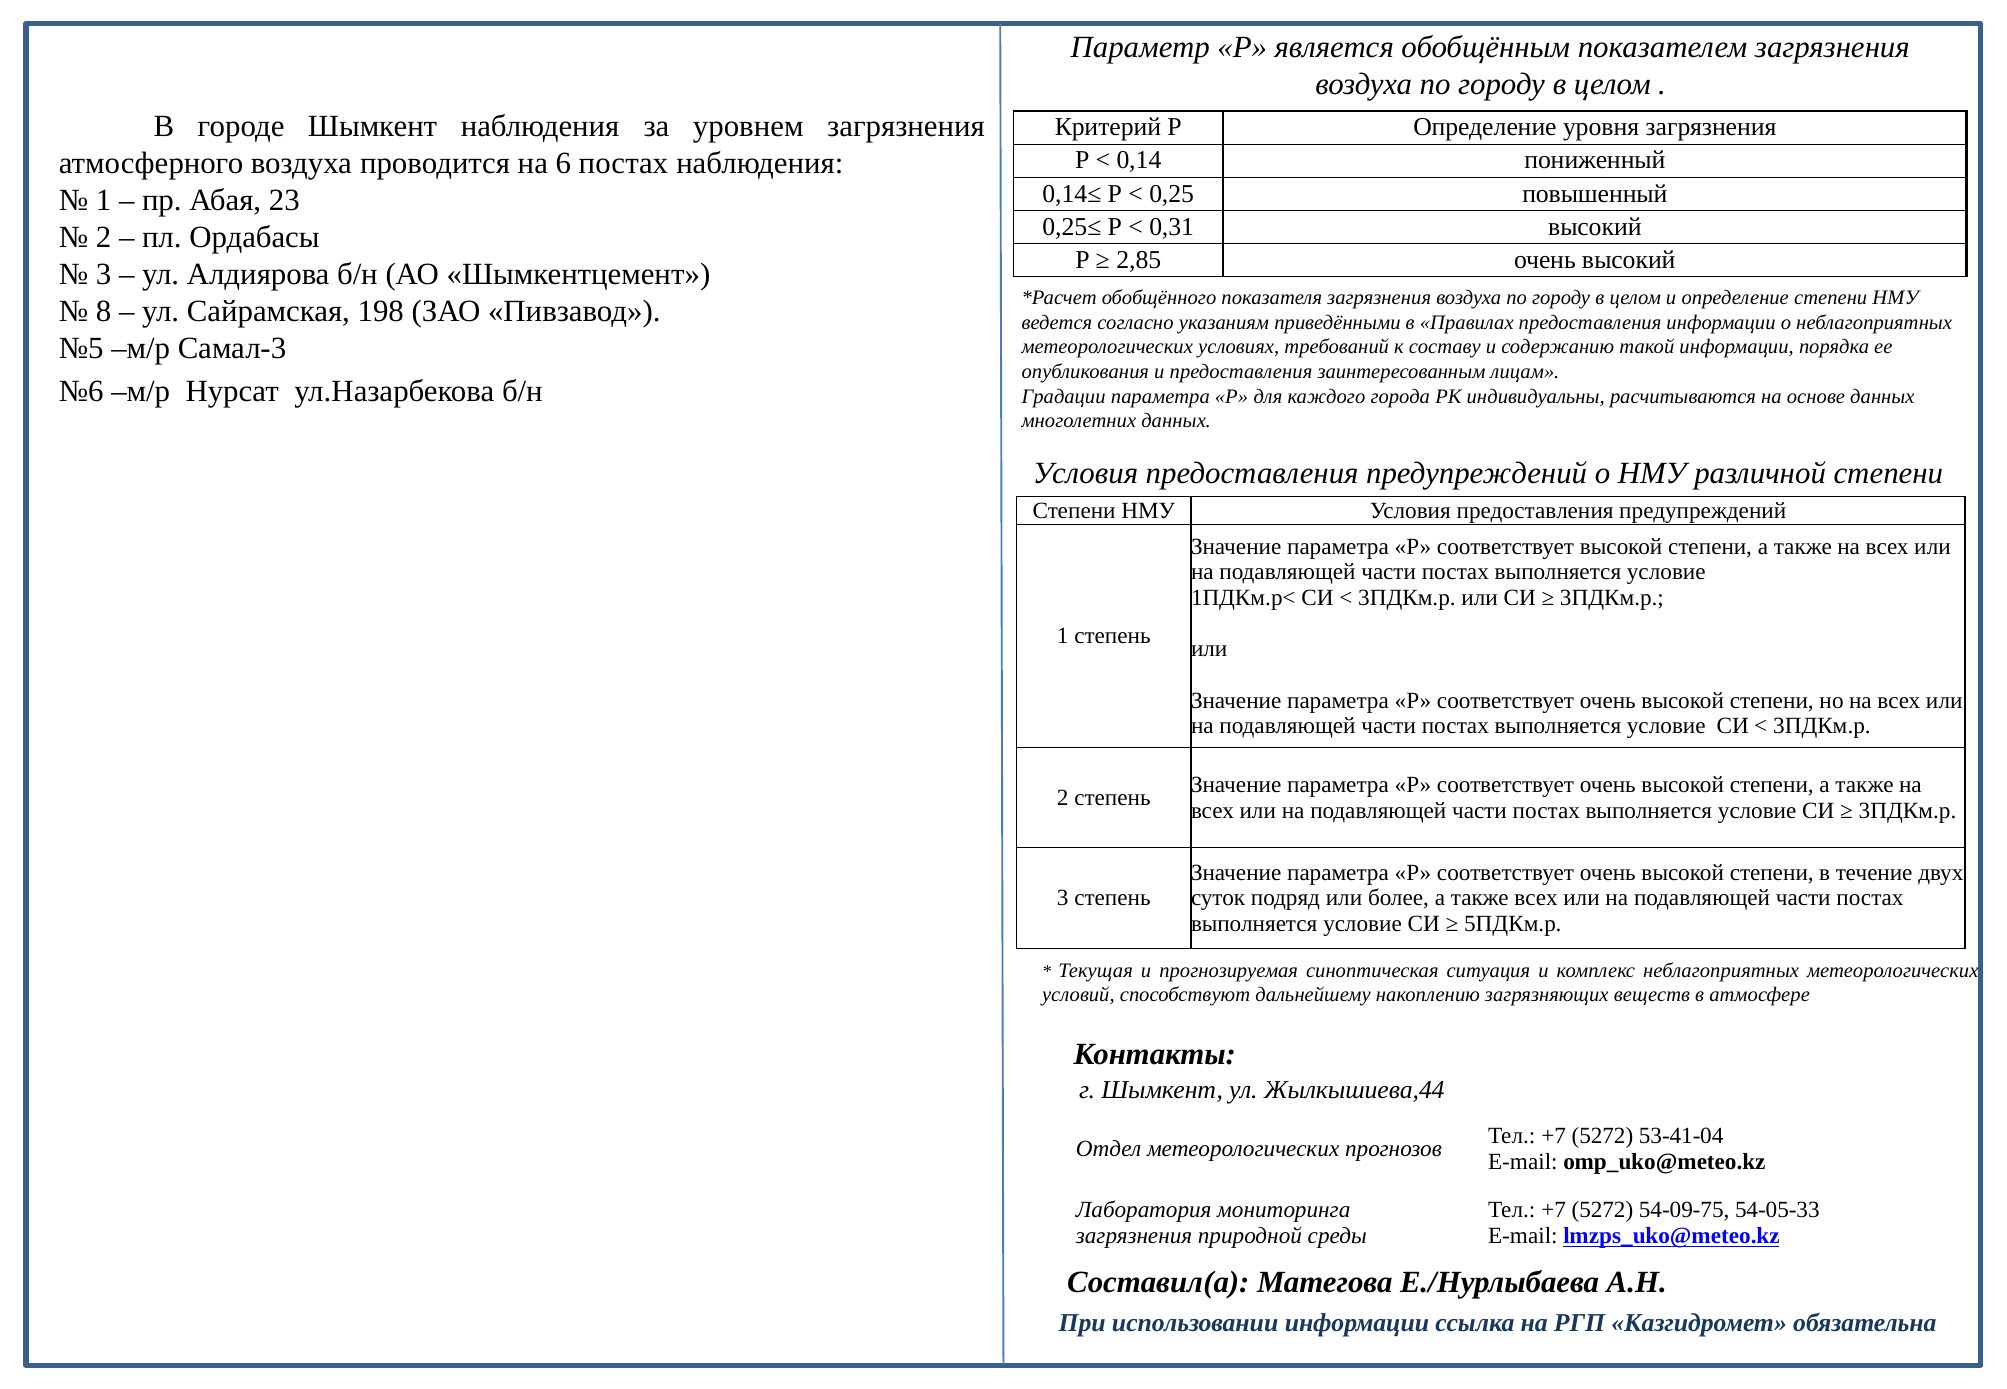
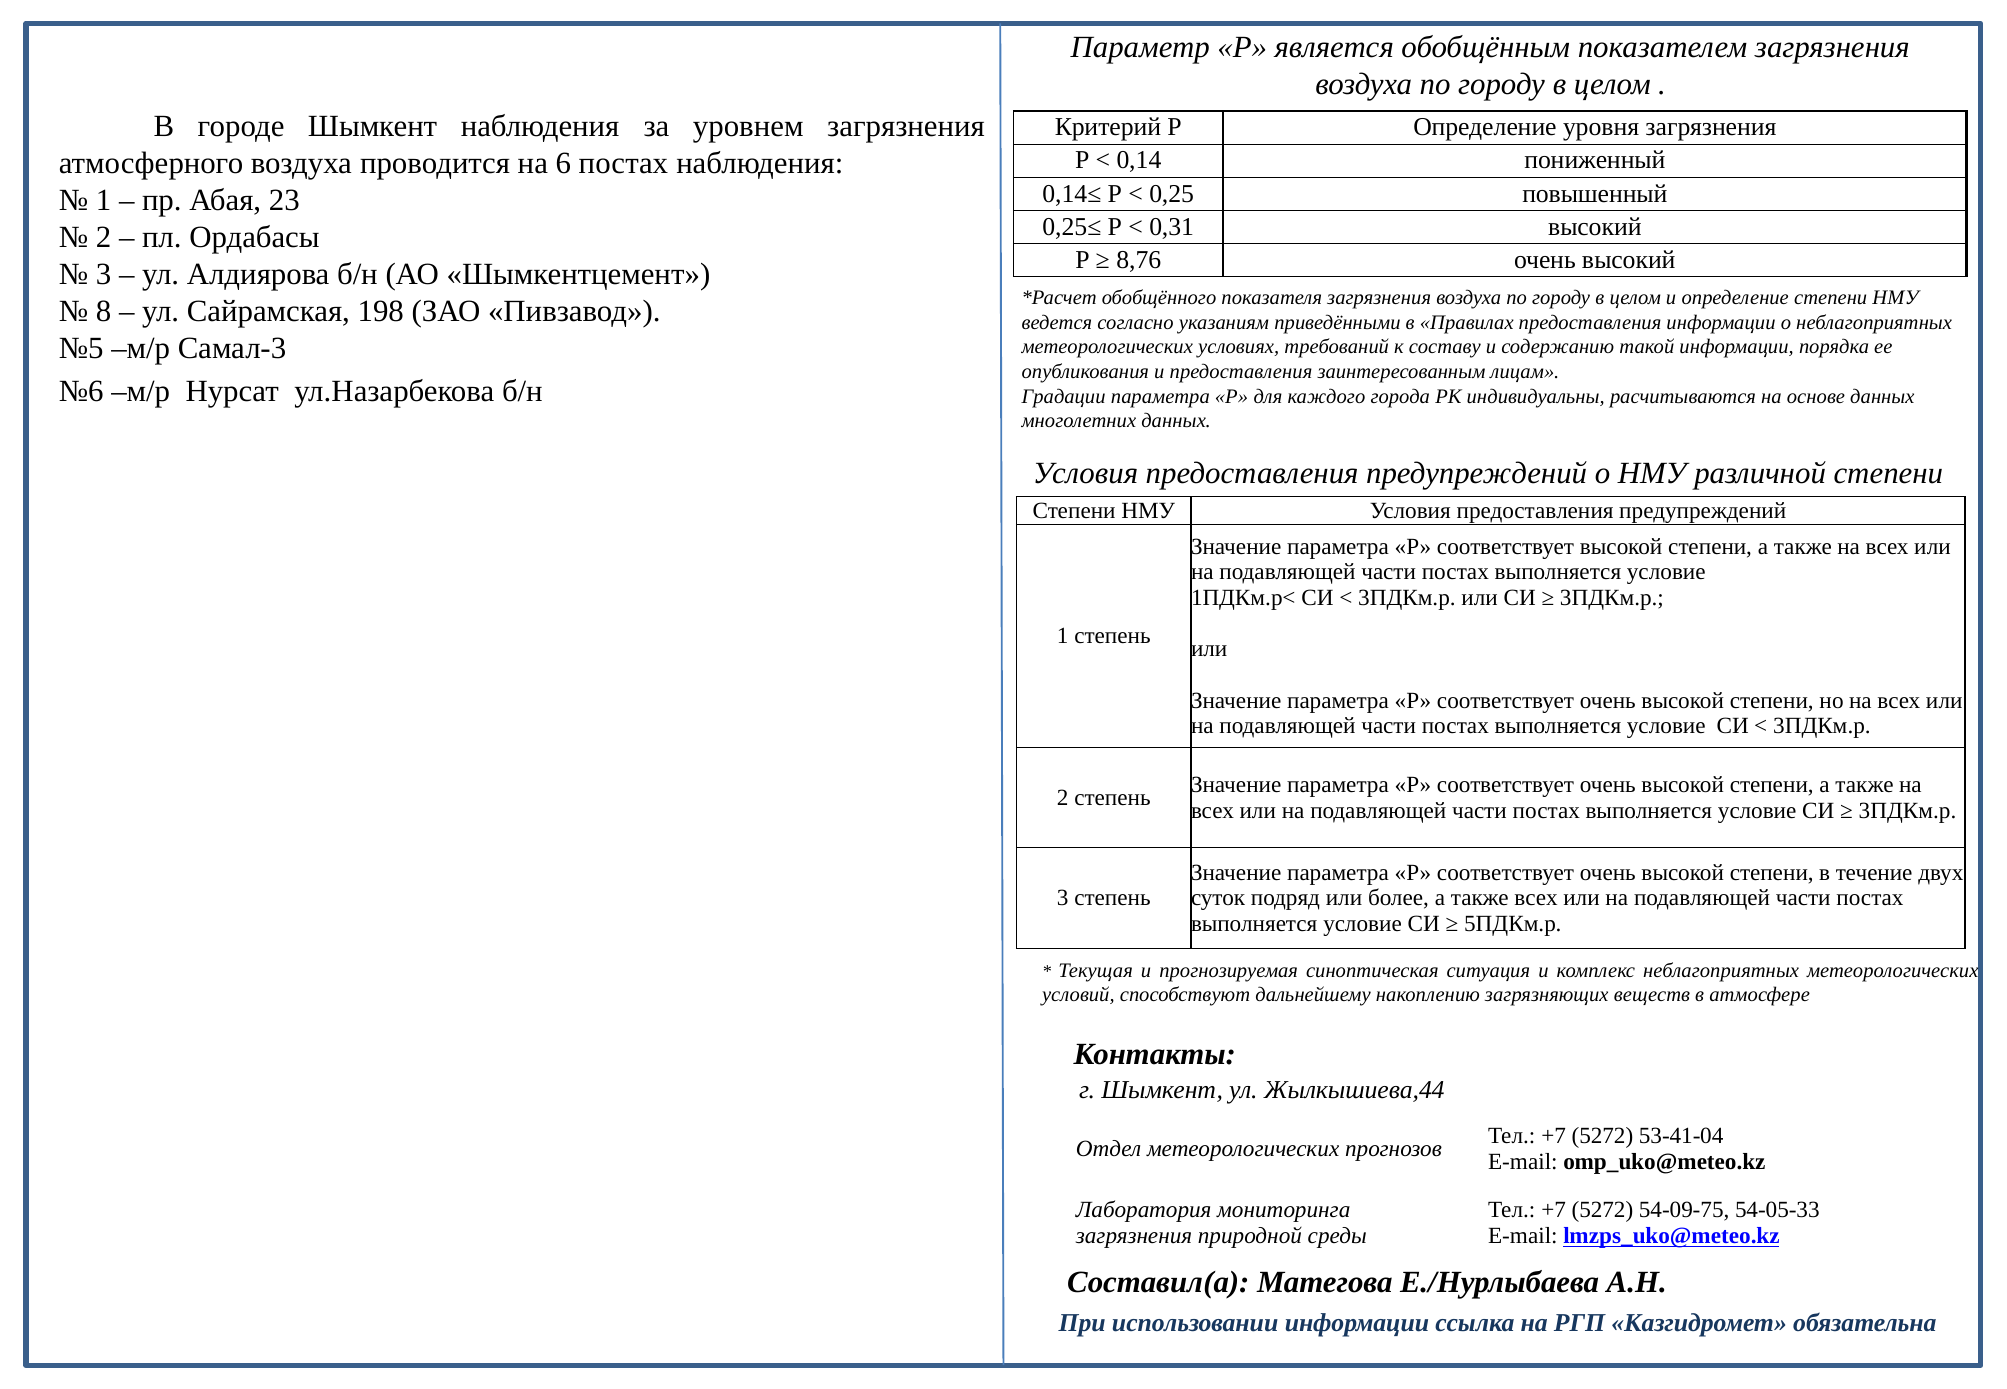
2,85: 2,85 -> 8,76
